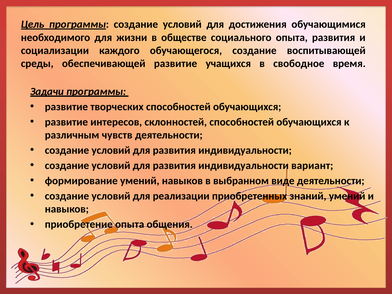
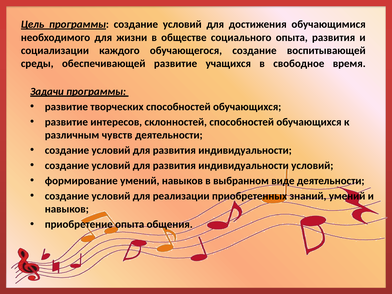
индивидуальности вариант: вариант -> условий
